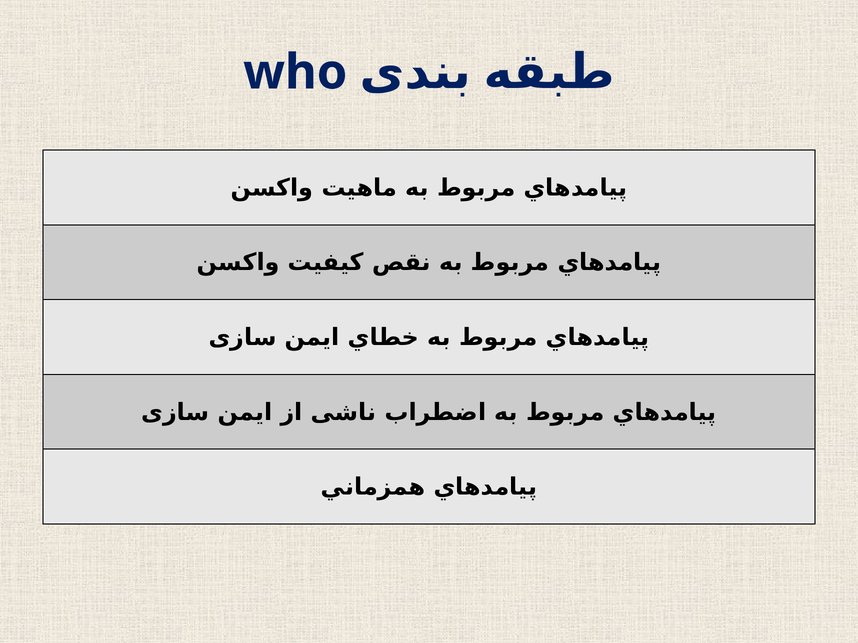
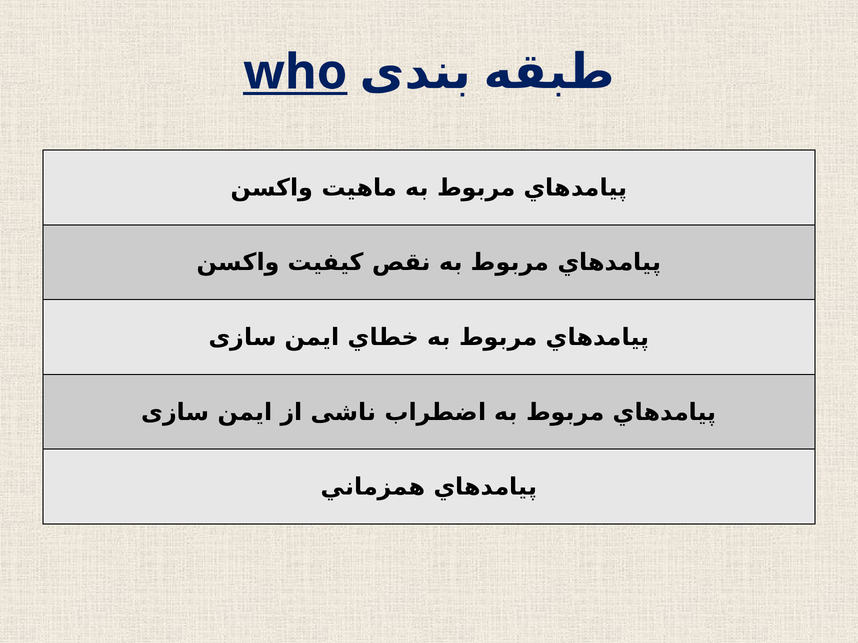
who underline: none -> present
